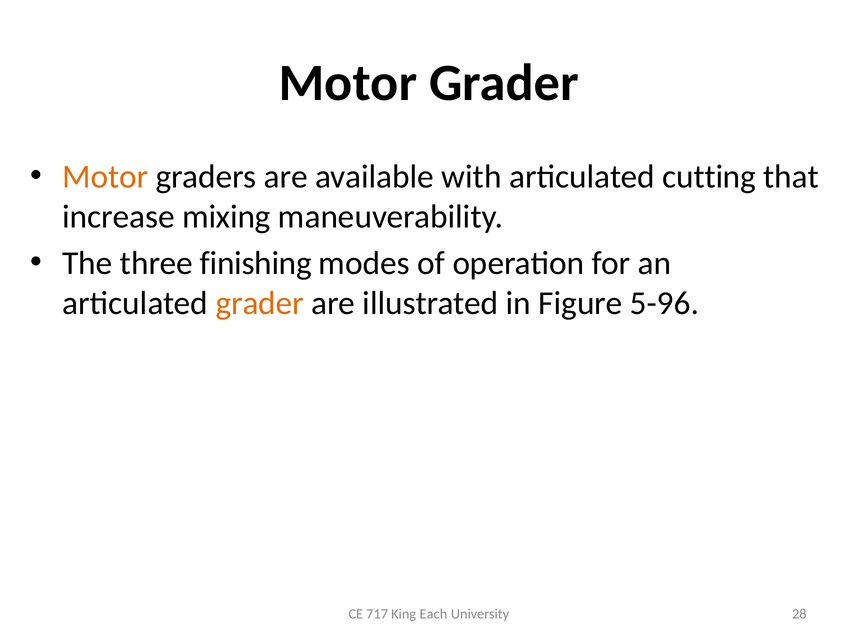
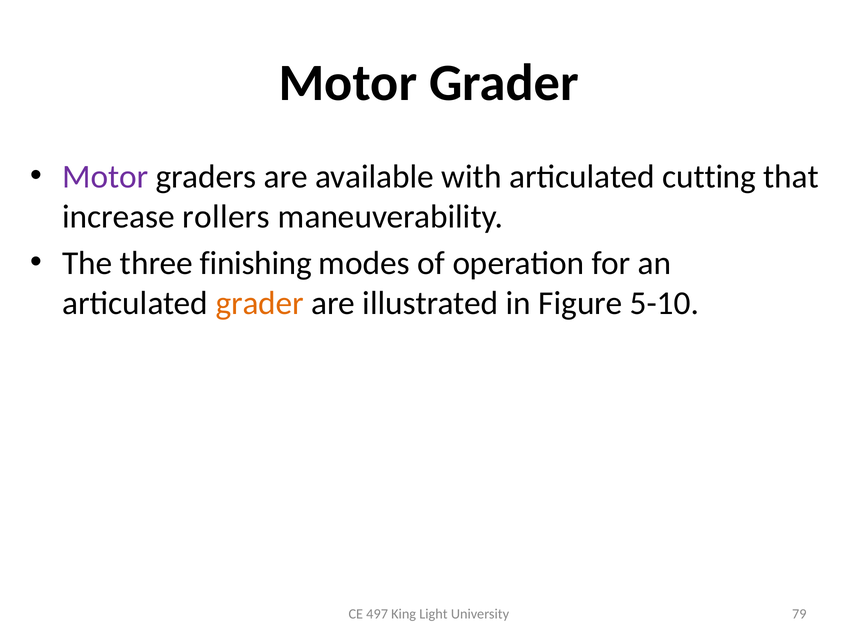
Motor at (105, 177) colour: orange -> purple
mixing: mixing -> rollers
5-96: 5-96 -> 5-10
717: 717 -> 497
Each: Each -> Light
28: 28 -> 79
